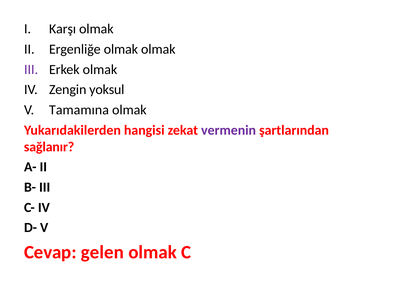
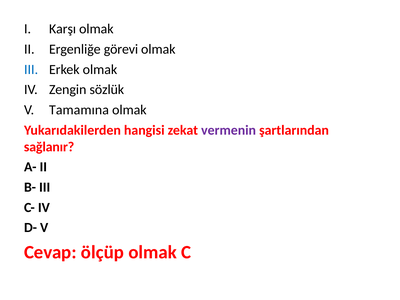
Ergenliğe olmak: olmak -> görevi
III at (31, 69) colour: purple -> blue
yoksul: yoksul -> sözlük
gelen: gelen -> ölçüp
